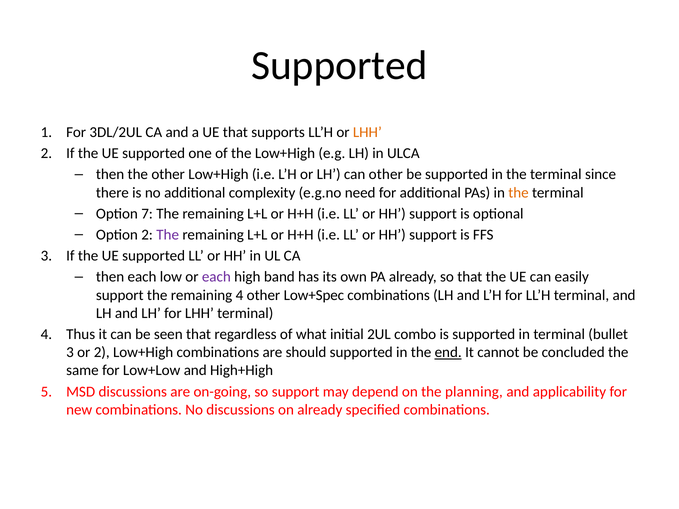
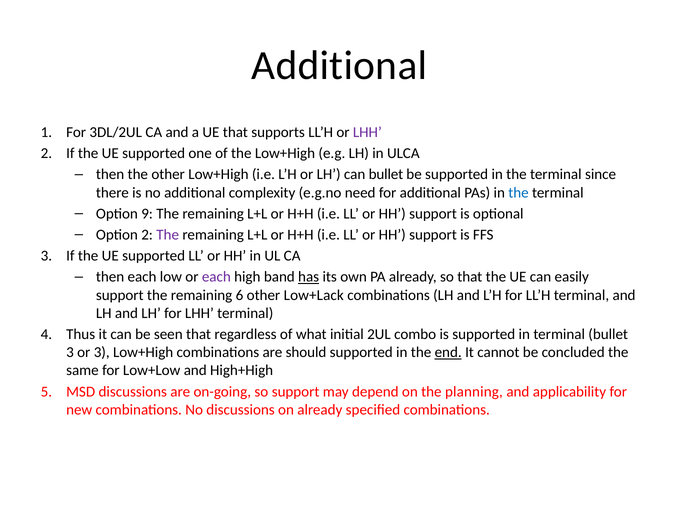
Supported at (339, 66): Supported -> Additional
LHH at (367, 132) colour: orange -> purple
can other: other -> bullet
the at (519, 193) colour: orange -> blue
7: 7 -> 9
has underline: none -> present
remaining 4: 4 -> 6
Low+Spec: Low+Spec -> Low+Lack
or 2: 2 -> 3
